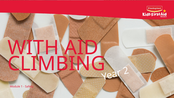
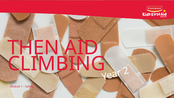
WITH: WITH -> THEN
